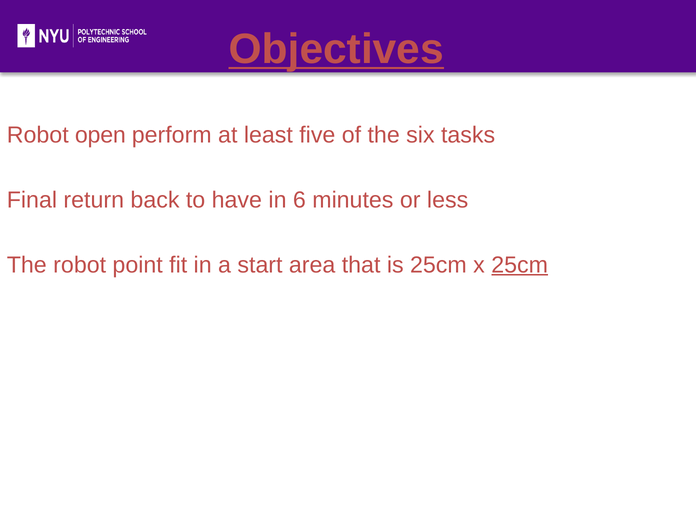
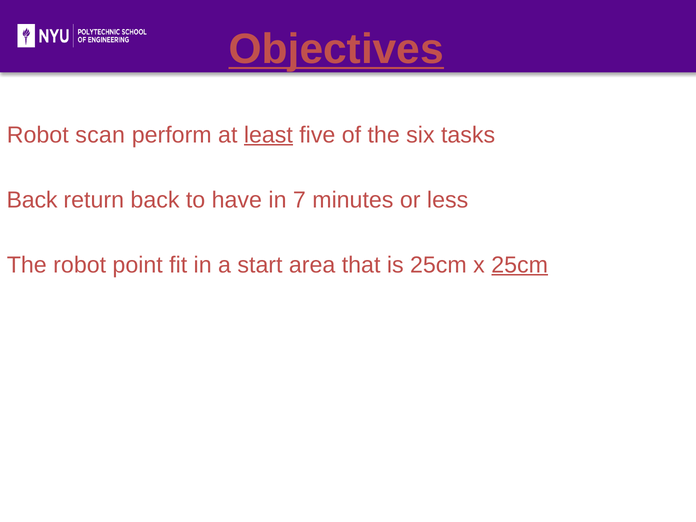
open: open -> scan
least underline: none -> present
Final at (32, 200): Final -> Back
6: 6 -> 7
